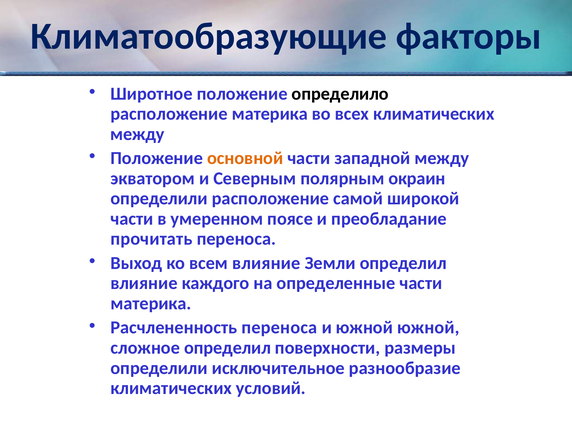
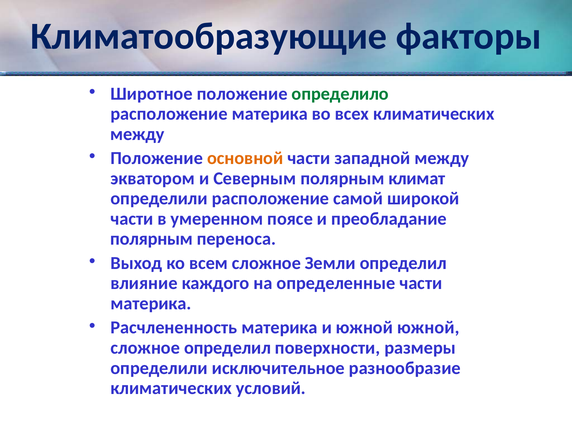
определило colour: black -> green
окраин: окраин -> климат
прочитать at (151, 239): прочитать -> полярным
всем влияние: влияние -> сложное
Расчлененность переноса: переноса -> материка
